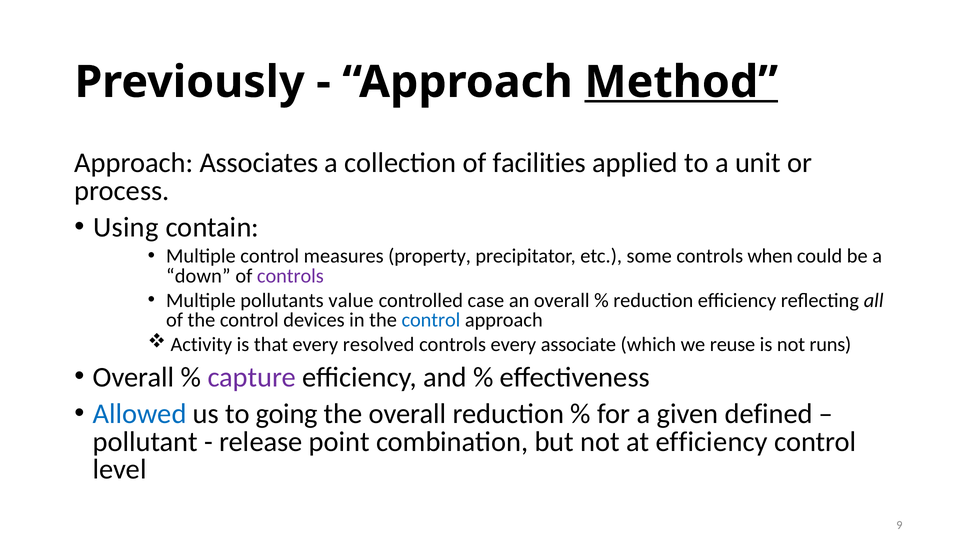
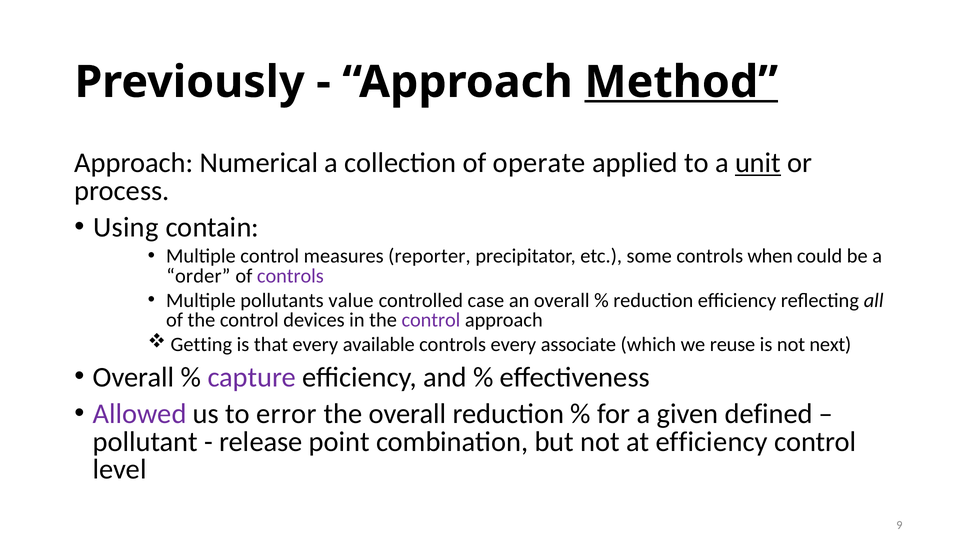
Associates: Associates -> Numerical
facilities: facilities -> operate
unit underline: none -> present
property: property -> reporter
down: down -> order
control at (431, 320) colour: blue -> purple
Activity: Activity -> Getting
resolved: resolved -> available
runs: runs -> next
Allowed colour: blue -> purple
going: going -> error
